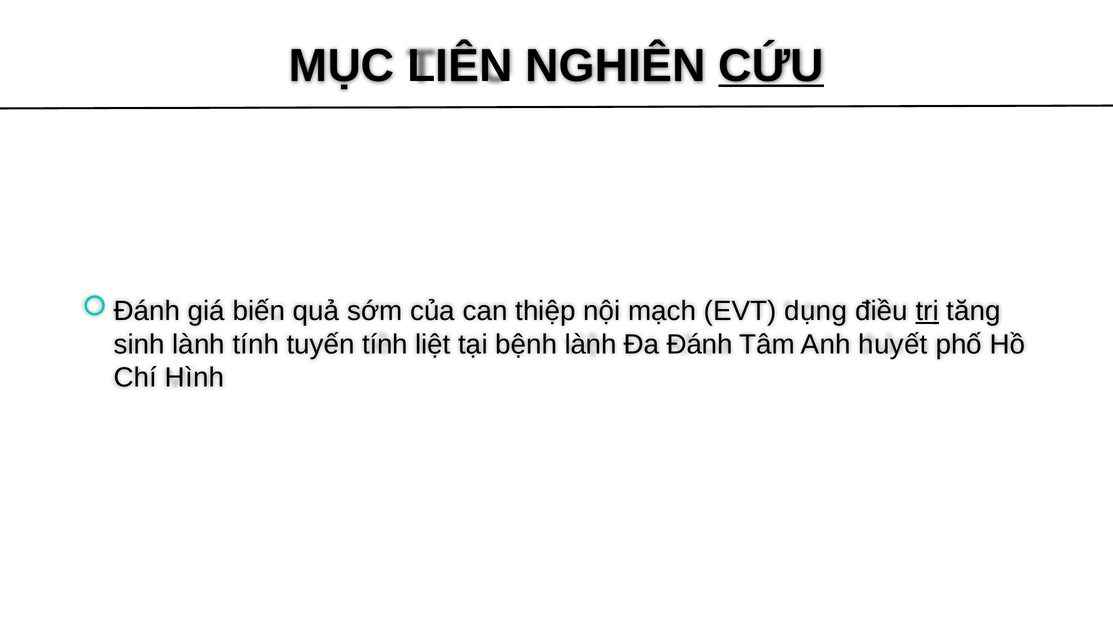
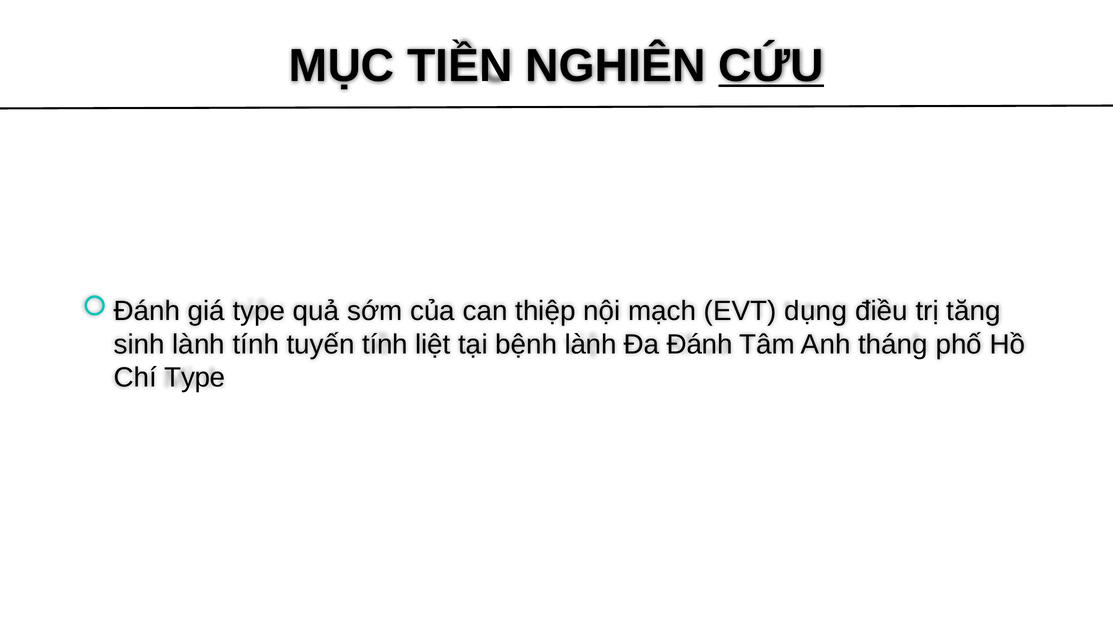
LIÊN: LIÊN -> TIỀN
giá biến: biến -> type
trị underline: present -> none
huyết: huyết -> tháng
Chí Hình: Hình -> Type
